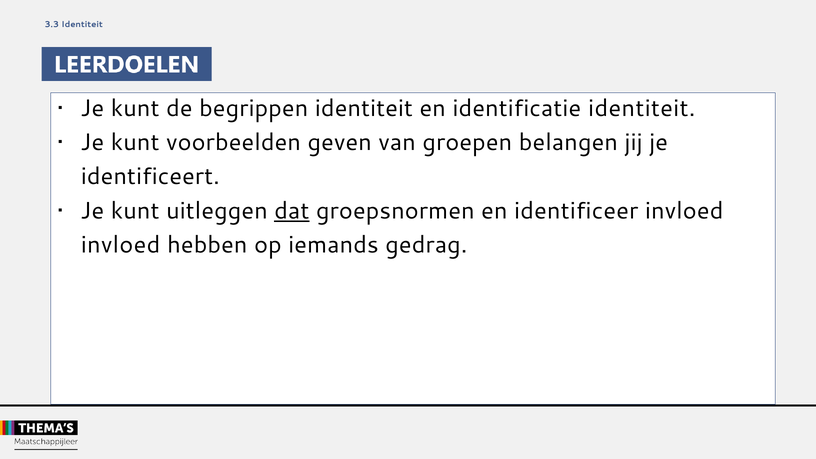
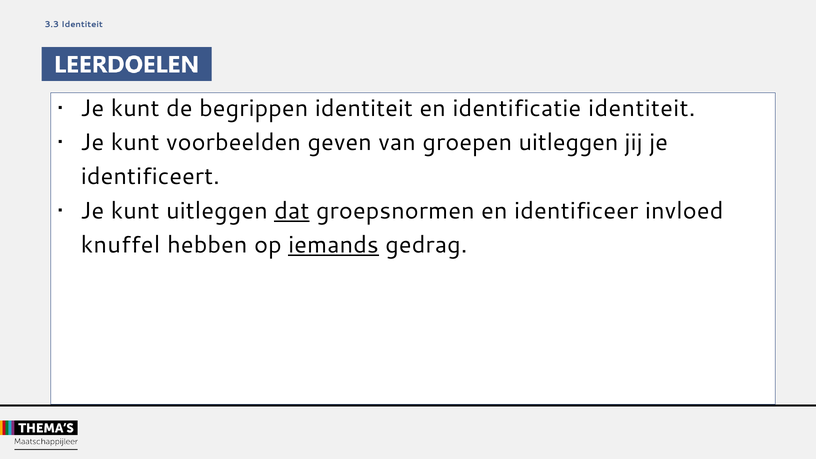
groepen belangen: belangen -> uitleggen
invloed at (121, 245): invloed -> knuffel
iemands underline: none -> present
